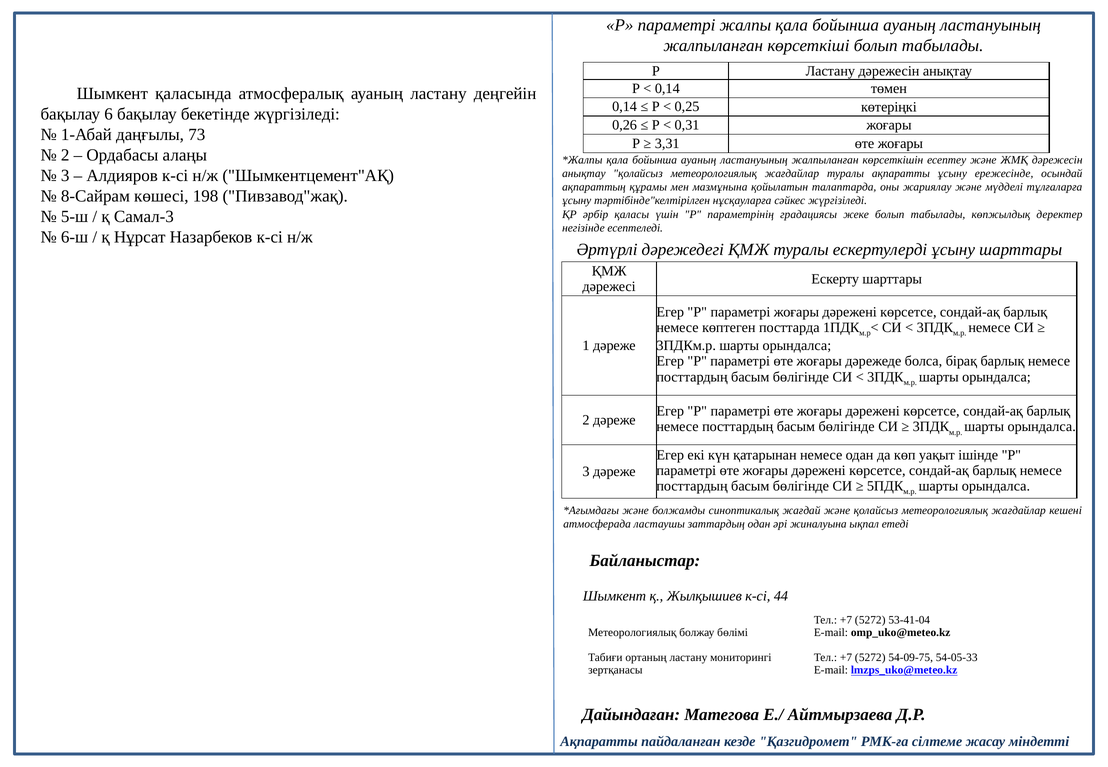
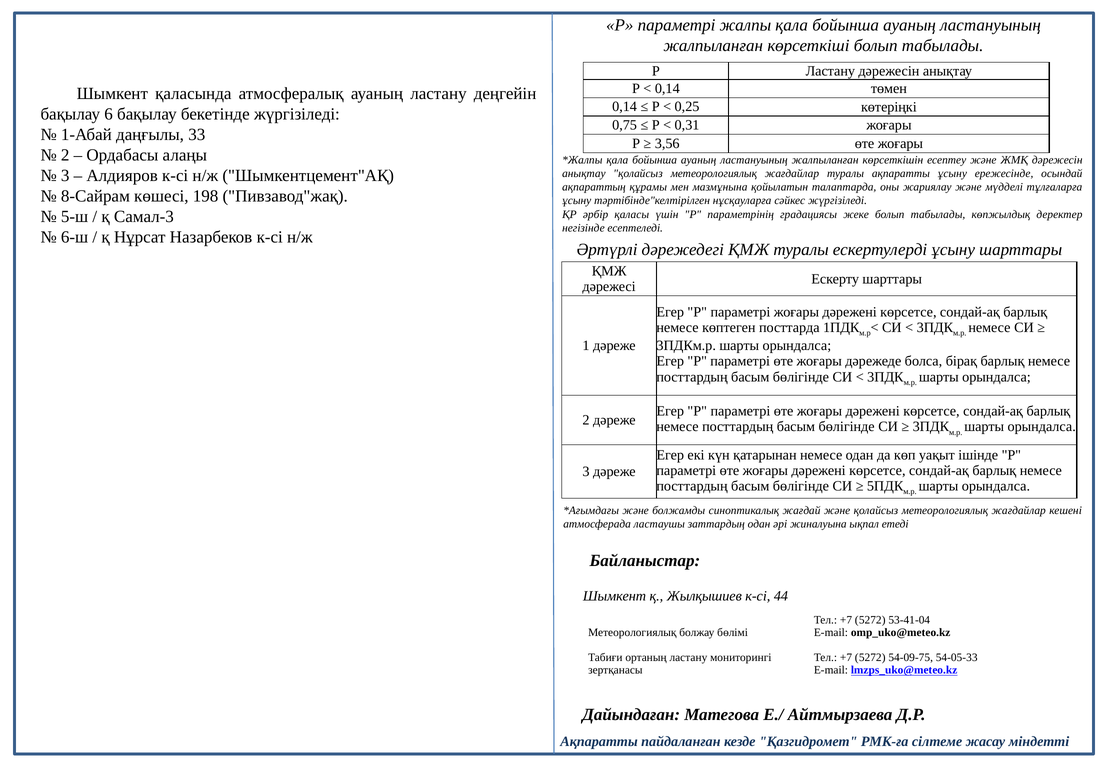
0,26: 0,26 -> 0,75
73: 73 -> 33
3,31: 3,31 -> 3,56
